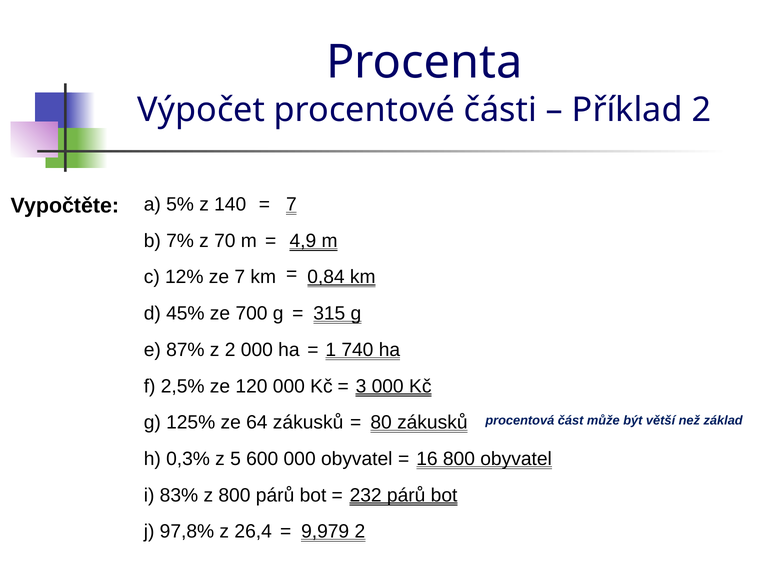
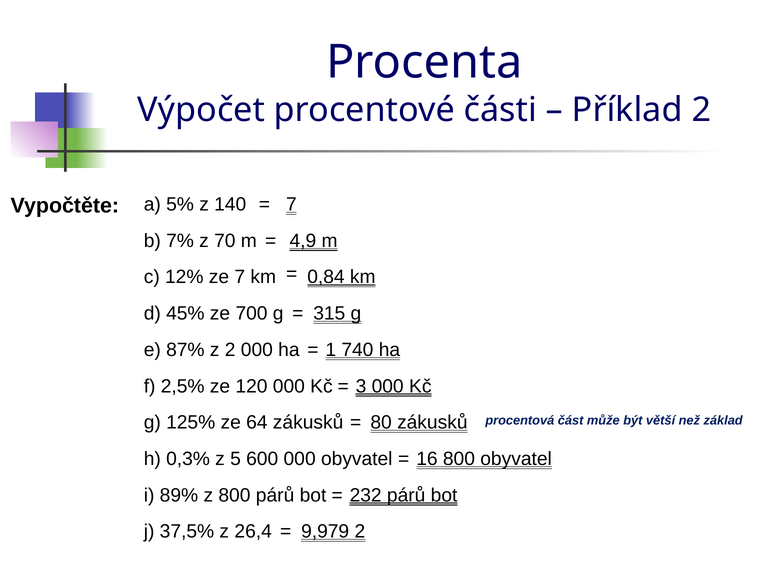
83%: 83% -> 89%
97,8%: 97,8% -> 37,5%
